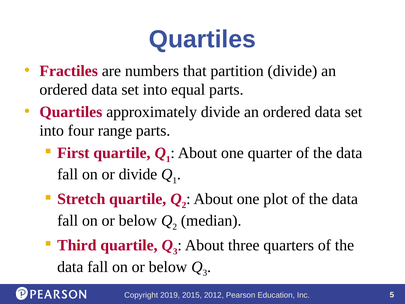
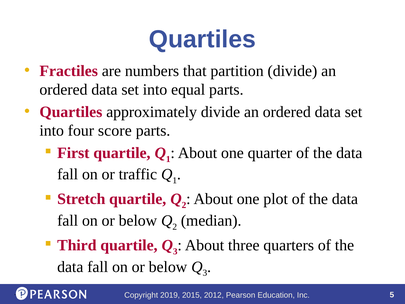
range: range -> score
or divide: divide -> traffic
